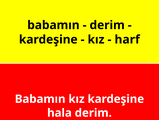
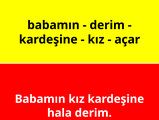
harf: harf -> açar
